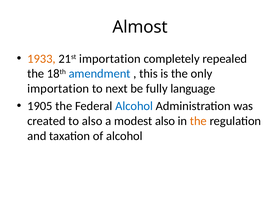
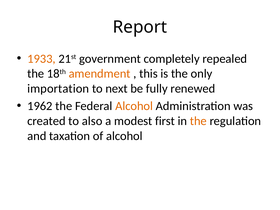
Almost: Almost -> Report
21st importation: importation -> government
amendment colour: blue -> orange
language: language -> renewed
1905: 1905 -> 1962
Alcohol at (134, 106) colour: blue -> orange
modest also: also -> first
